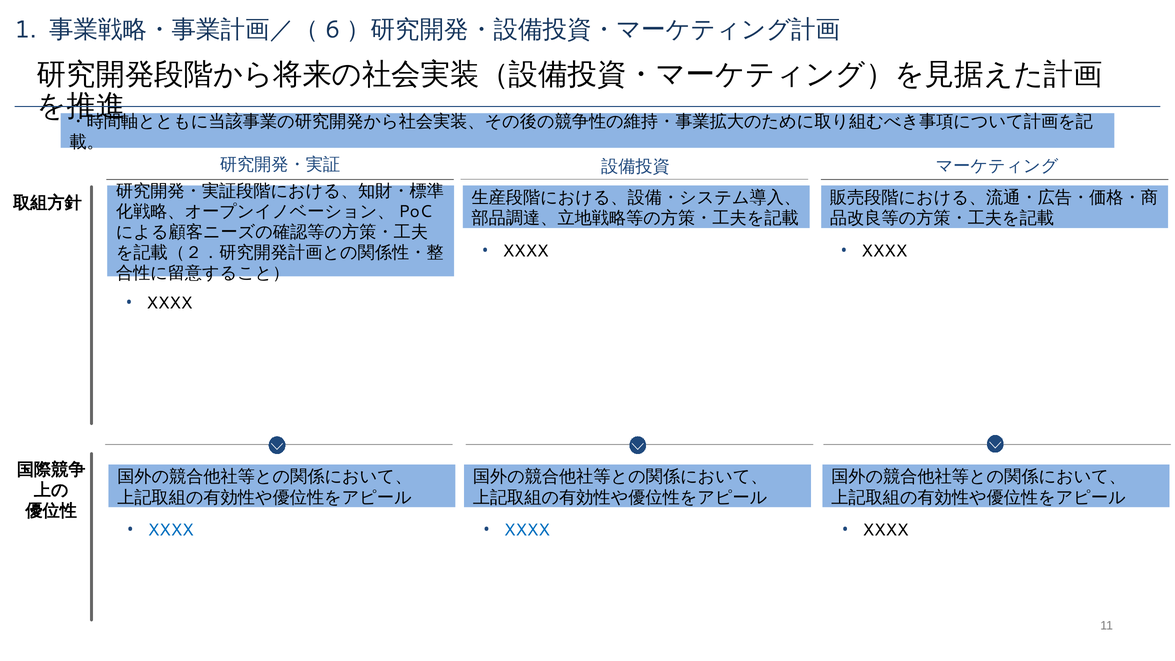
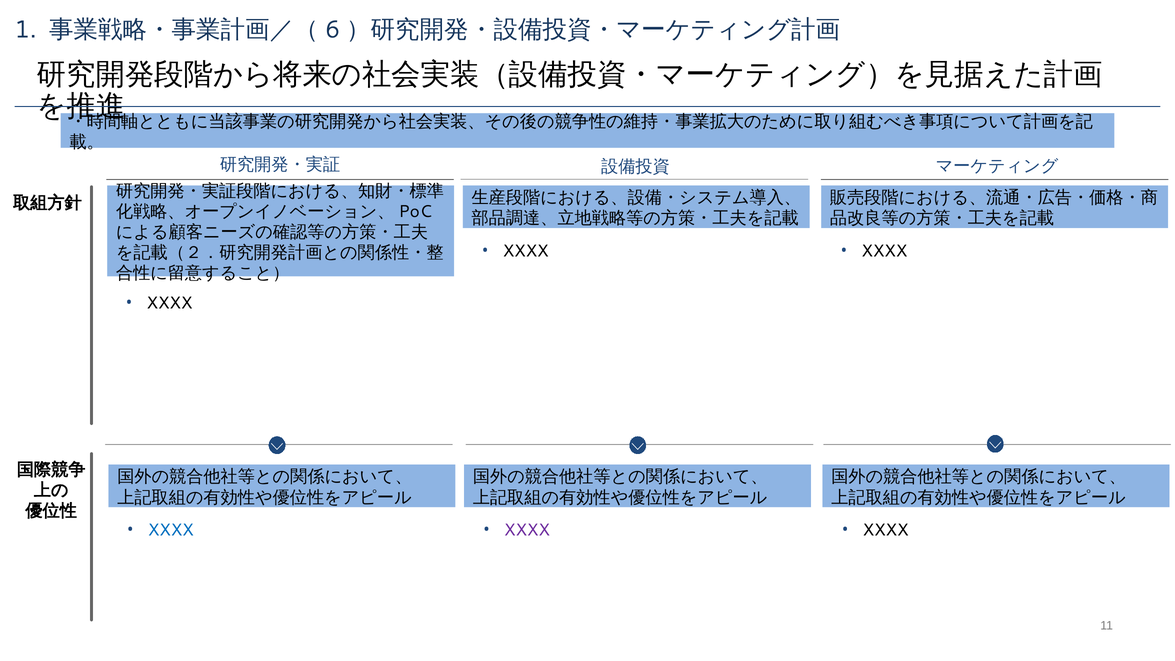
XXXX at (527, 530) colour: blue -> purple
